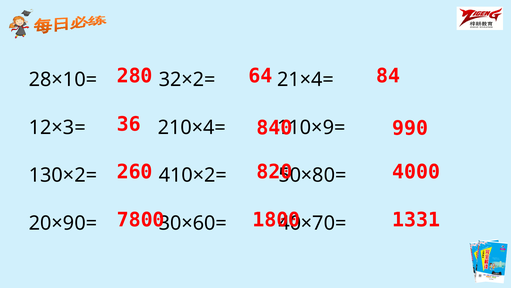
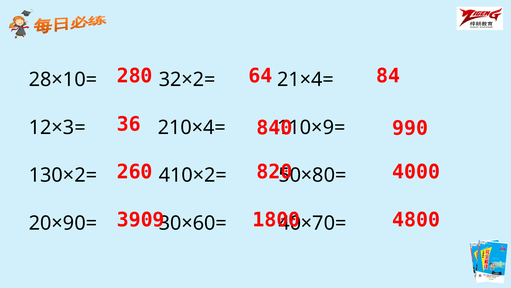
7800: 7800 -> 3909
1331: 1331 -> 4800
